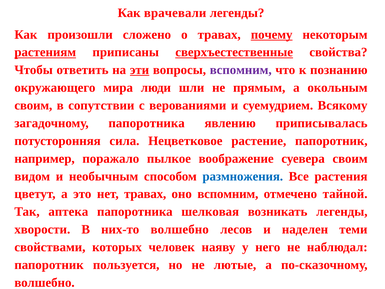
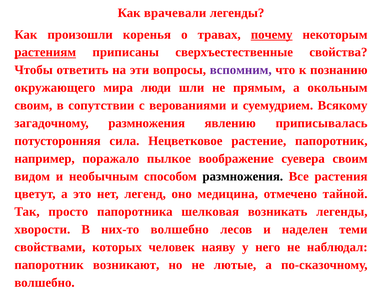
сложено: сложено -> коренья
сверхъестественные underline: present -> none
эти underline: present -> none
загадочному папоротника: папоротника -> размножения
размножения at (243, 176) colour: blue -> black
нет травах: травах -> легенд
оно вспомним: вспомним -> медицина
аптека: аптека -> просто
пользуется: пользуется -> возникают
